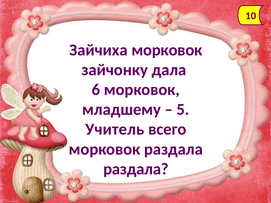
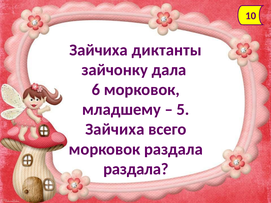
Зайчиха морковок: морковок -> диктанты
Учитель at (115, 129): Учитель -> Зайчиха
